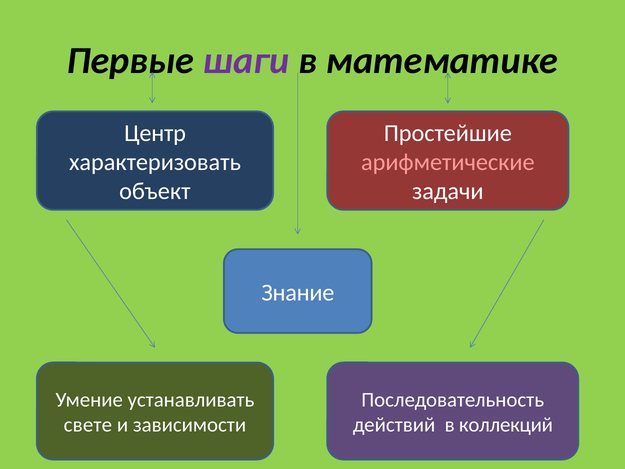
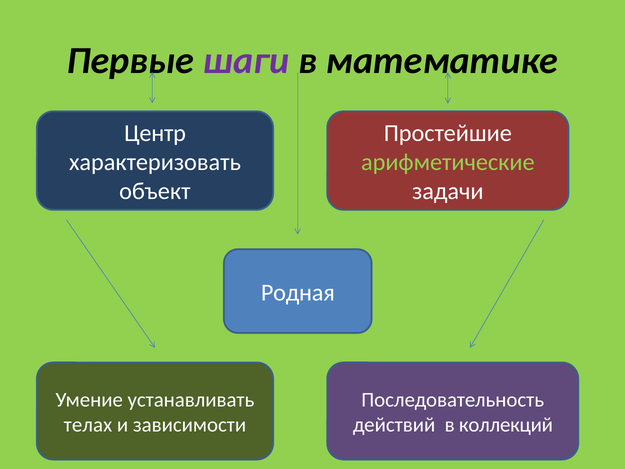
арифметические colour: pink -> light green
Знание: Знание -> Родная
свете: свете -> телах
